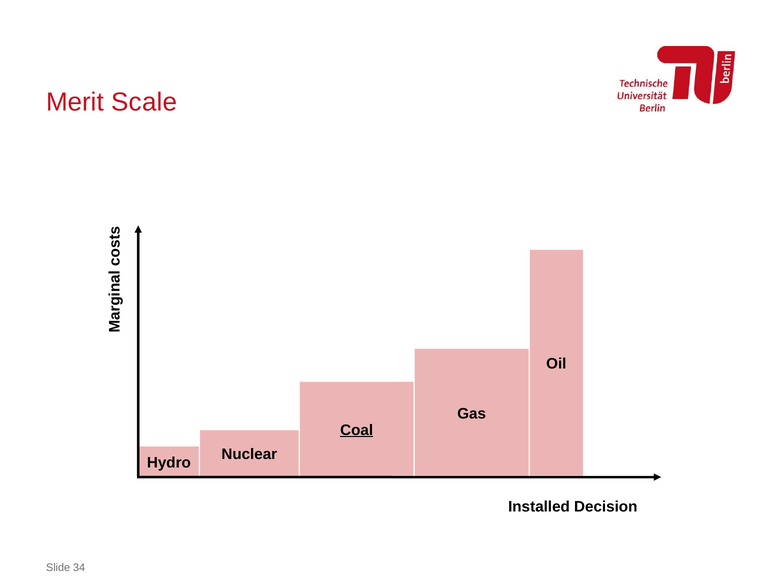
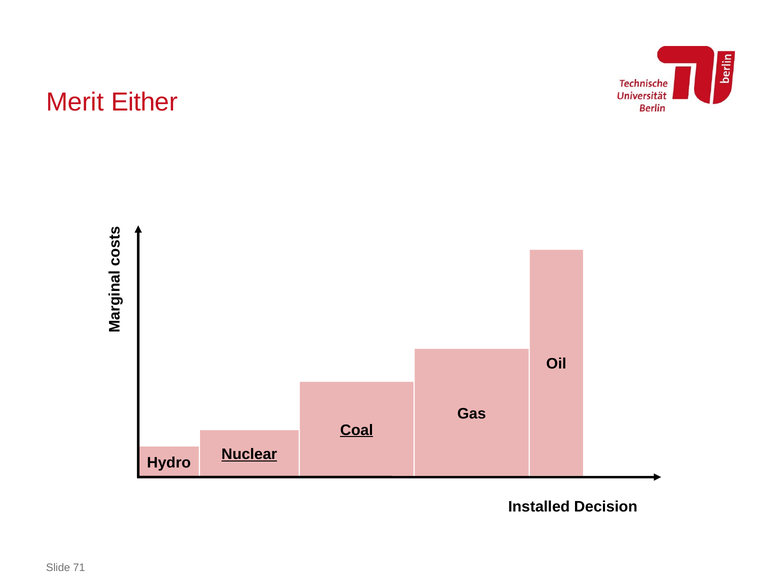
Scale: Scale -> Either
Nuclear underline: none -> present
34: 34 -> 71
